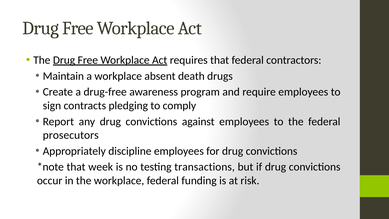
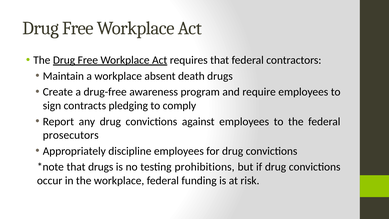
that week: week -> drugs
transactions: transactions -> prohibitions
